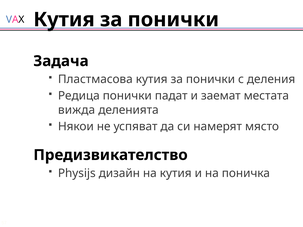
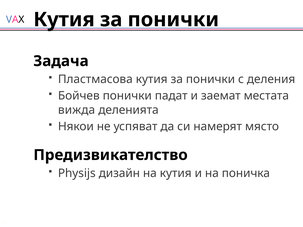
Редица: Редица -> Бойчев
